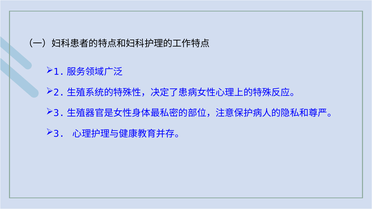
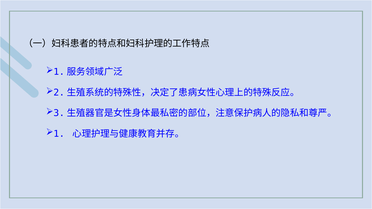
3: 3 -> 1
